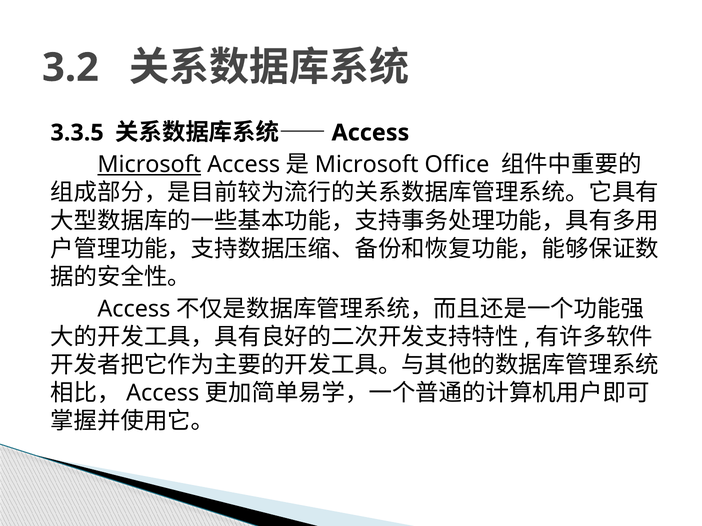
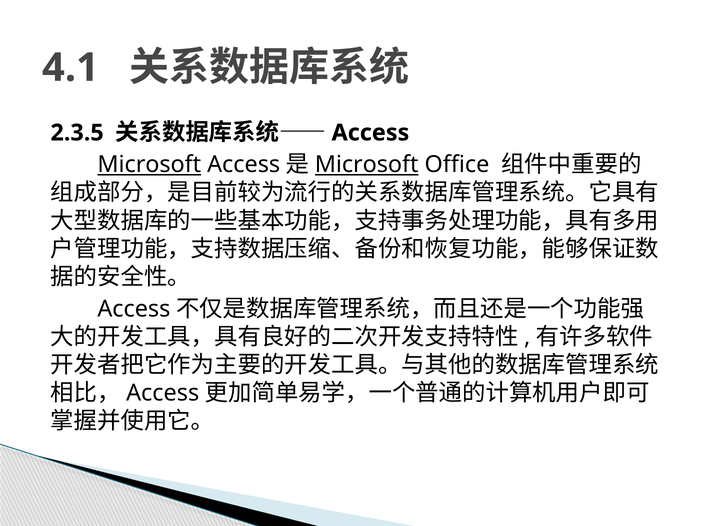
3.2: 3.2 -> 4.1
3.3.5: 3.3.5 -> 2.3.5
Microsoft at (367, 165) underline: none -> present
